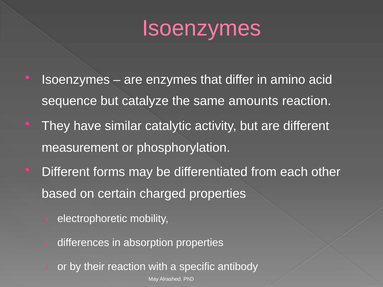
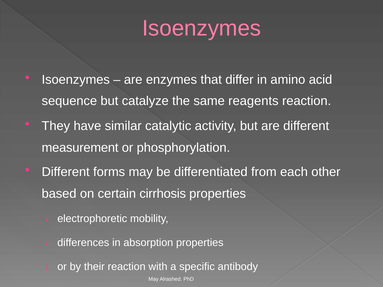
amounts: amounts -> reagents
charged: charged -> cirrhosis
